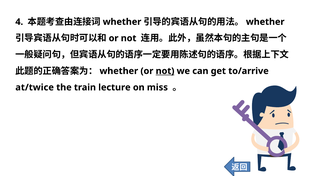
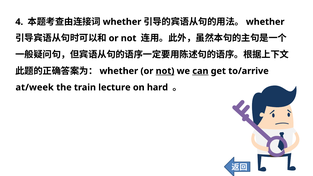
can underline: none -> present
at/twice: at/twice -> at/week
miss: miss -> hard
